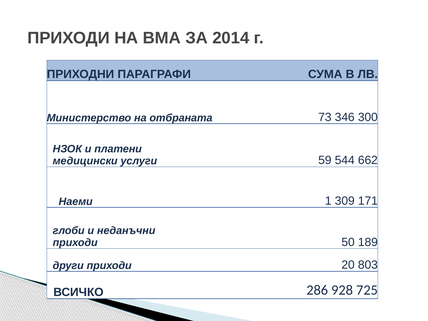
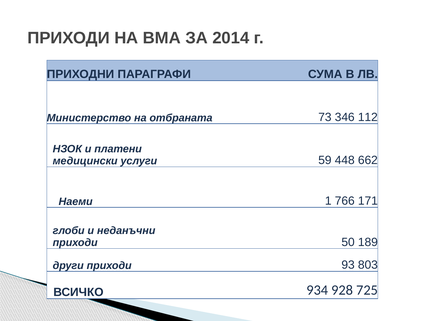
300: 300 -> 112
544: 544 -> 448
309: 309 -> 766
20: 20 -> 93
286: 286 -> 934
